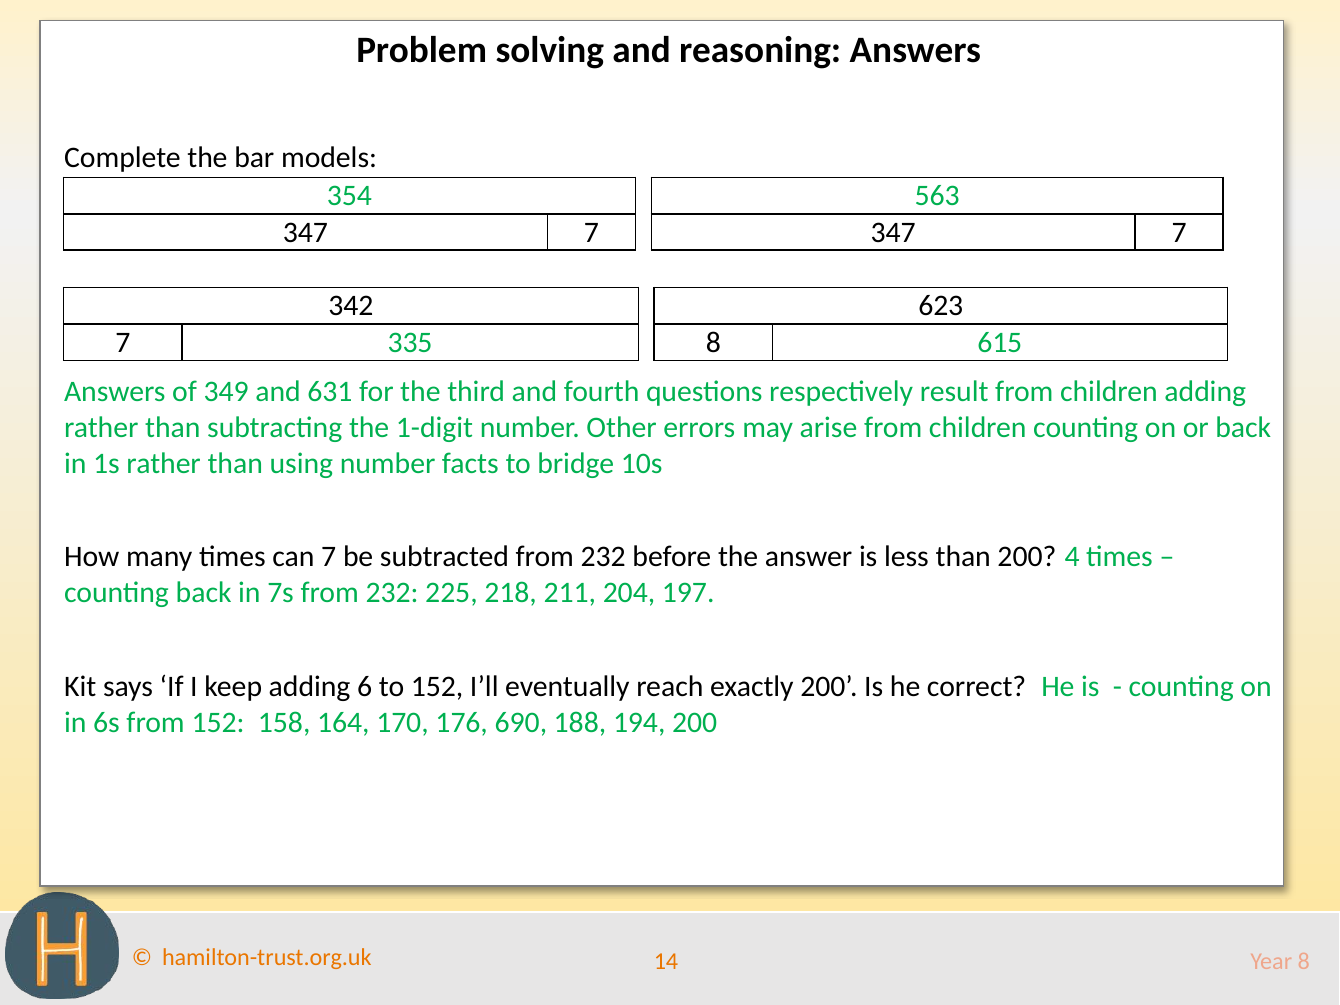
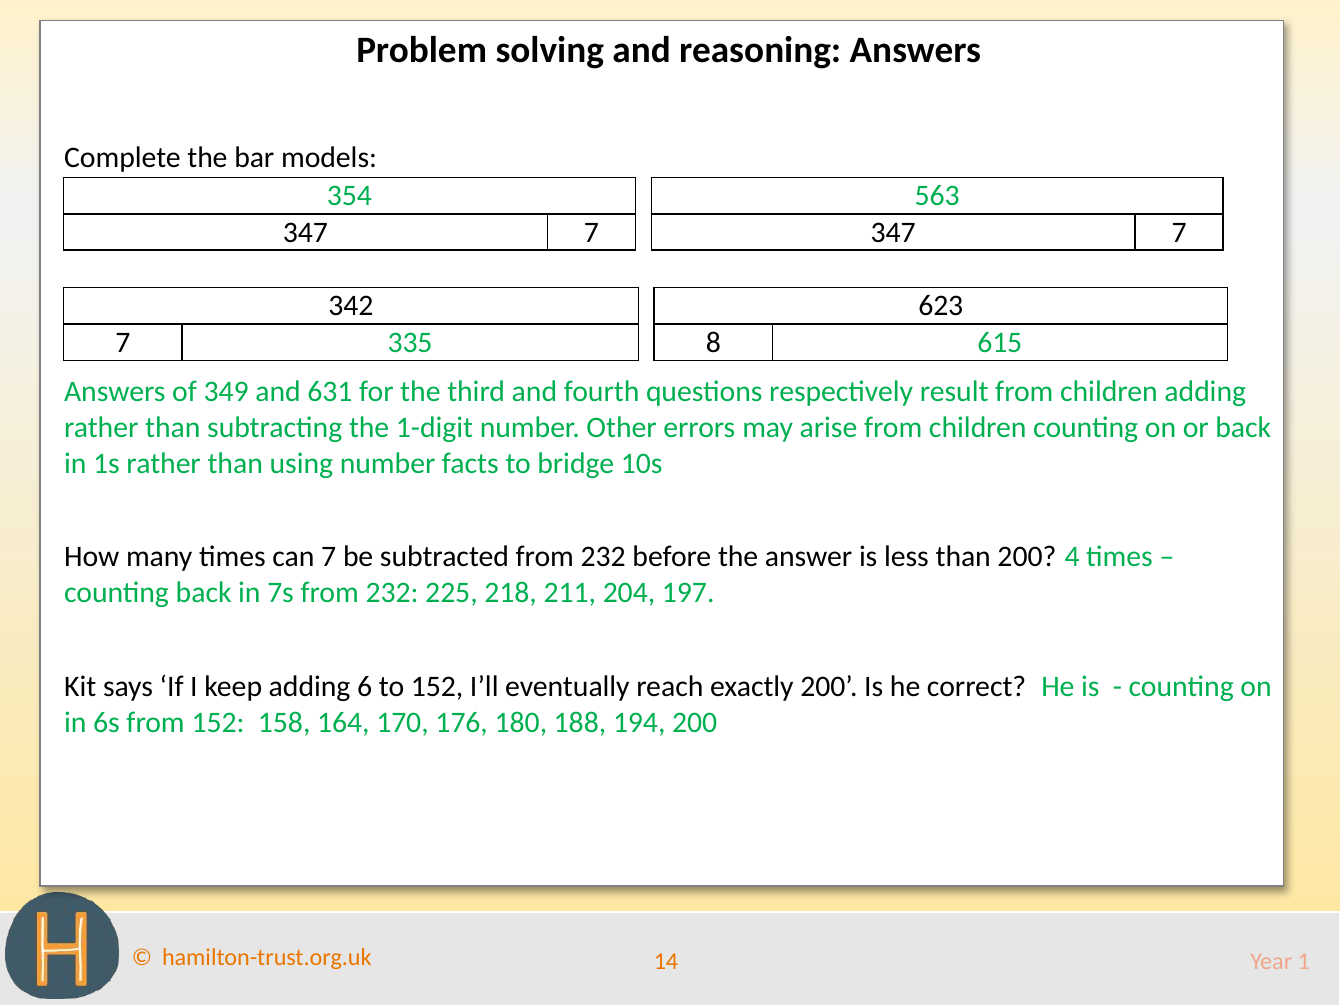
690: 690 -> 180
Year 8: 8 -> 1
